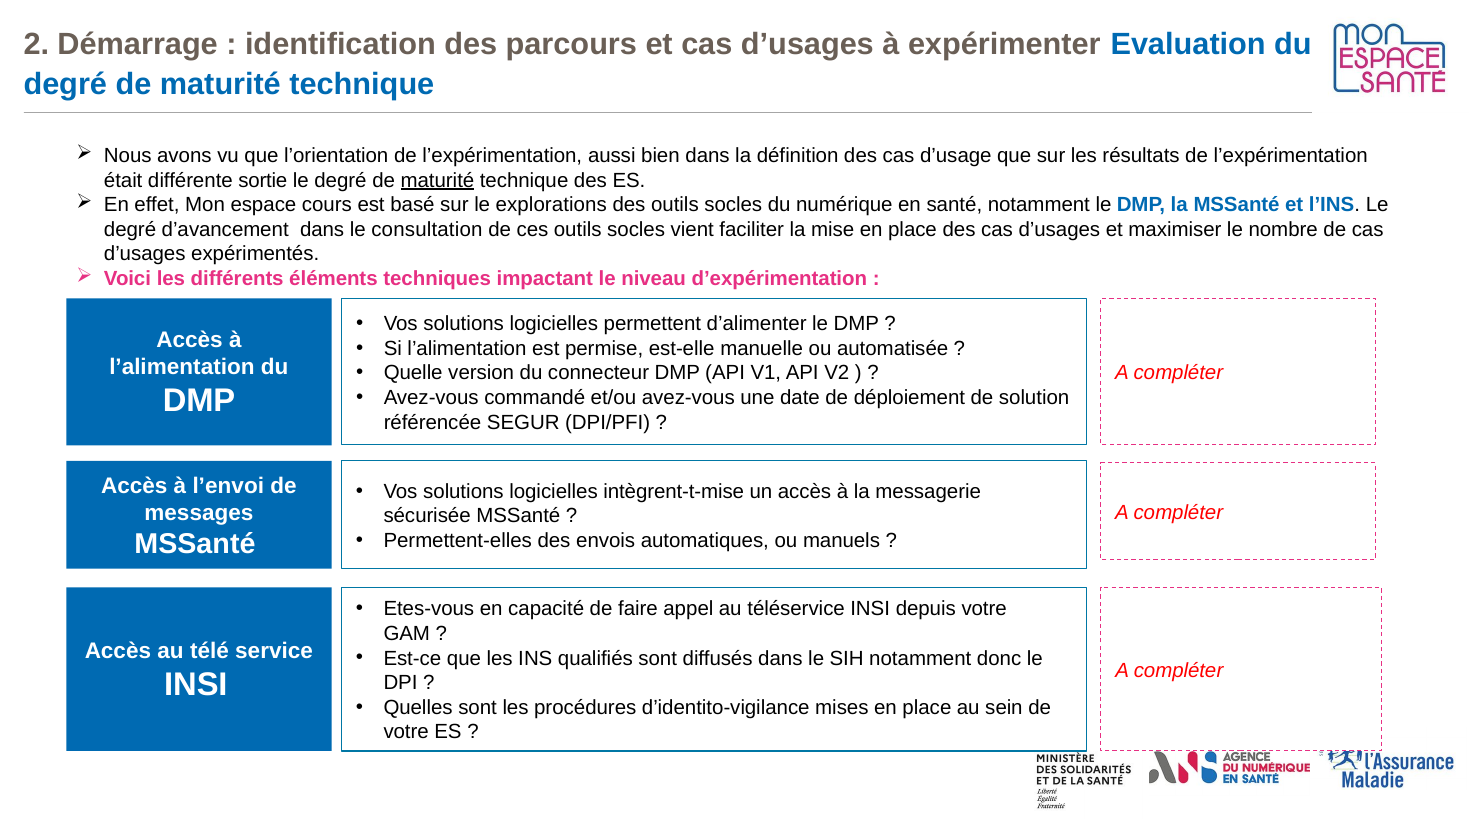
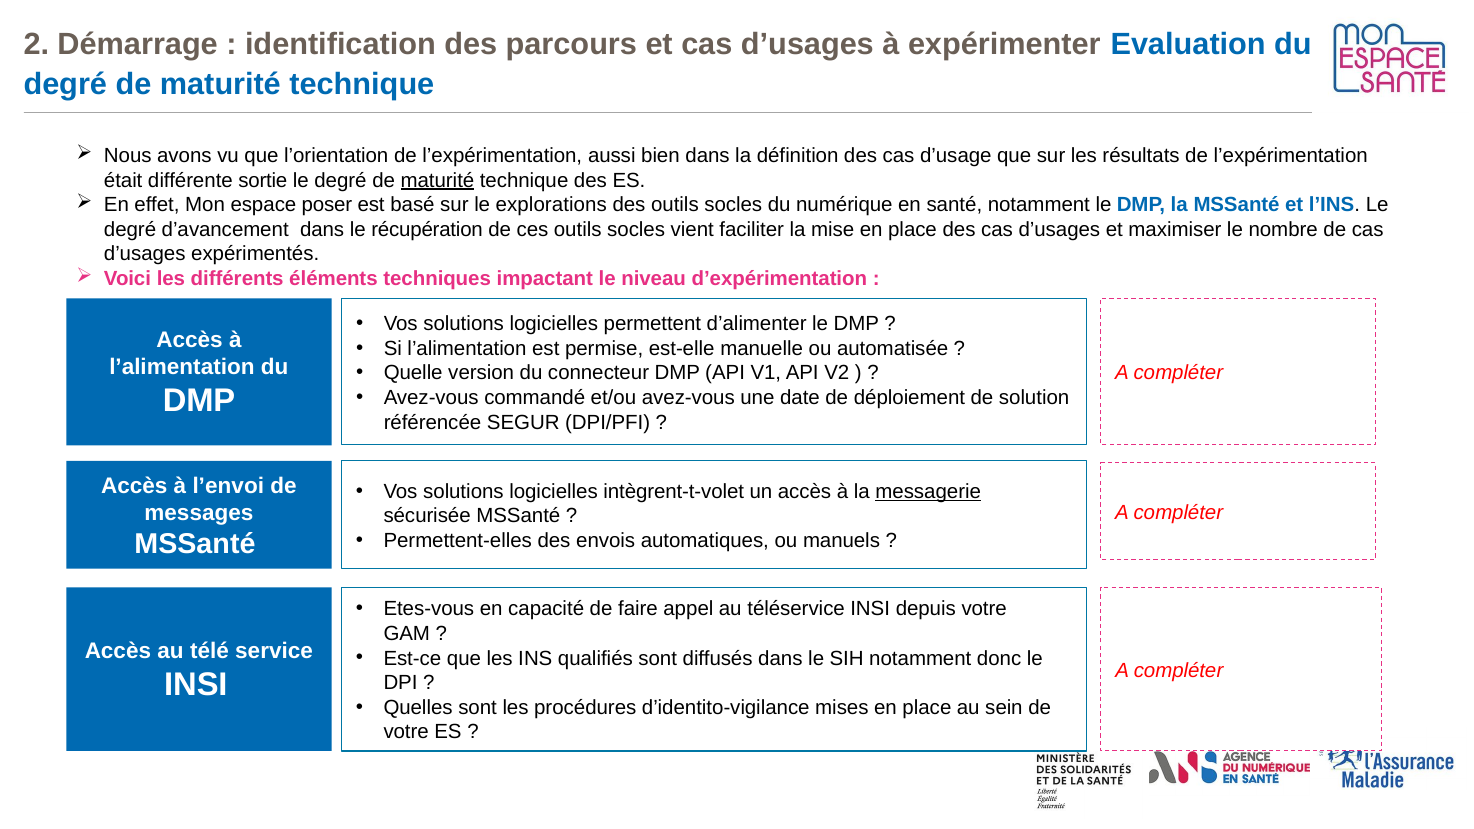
cours: cours -> poser
consultation: consultation -> récupération
intègrent-t-mise: intègrent-t-mise -> intègrent-t-volet
messagerie underline: none -> present
